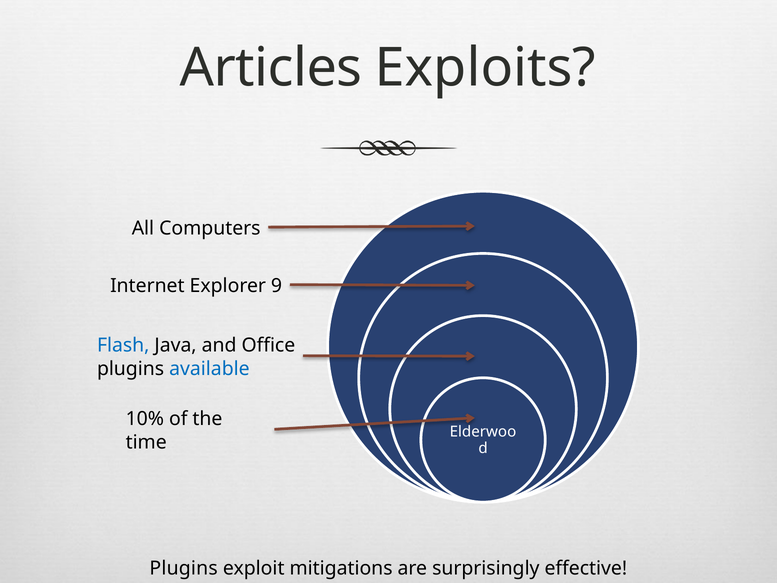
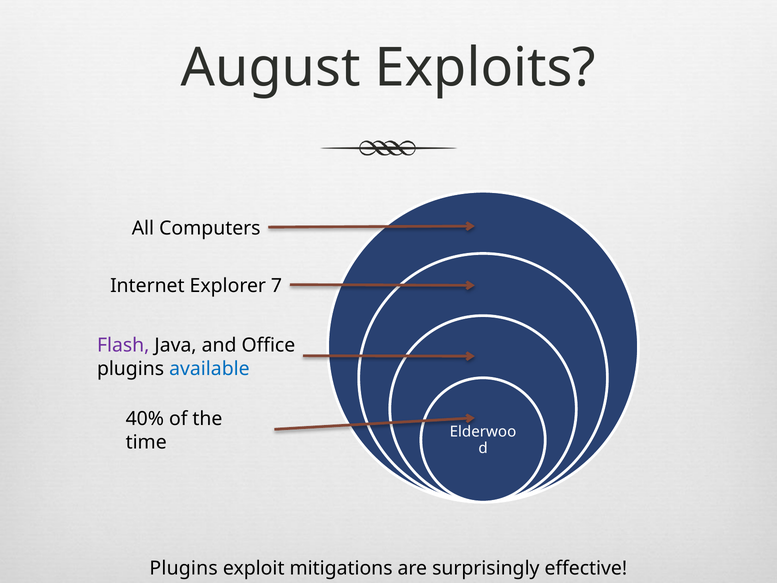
Articles: Articles -> August
9: 9 -> 7
Flash colour: blue -> purple
10%: 10% -> 40%
